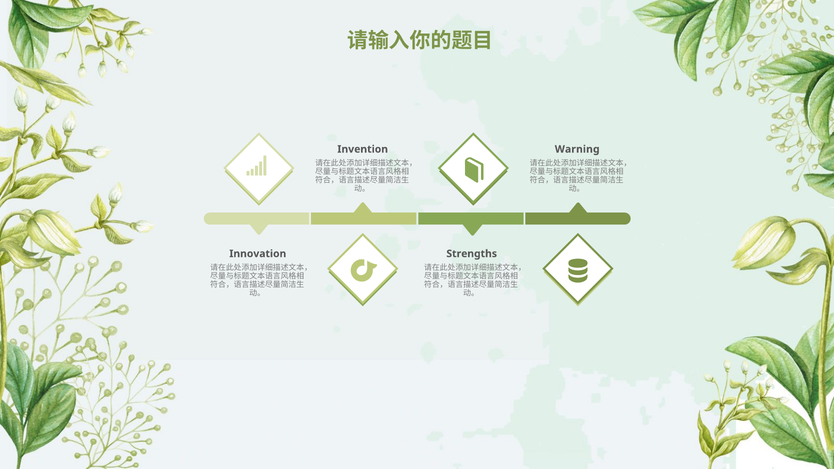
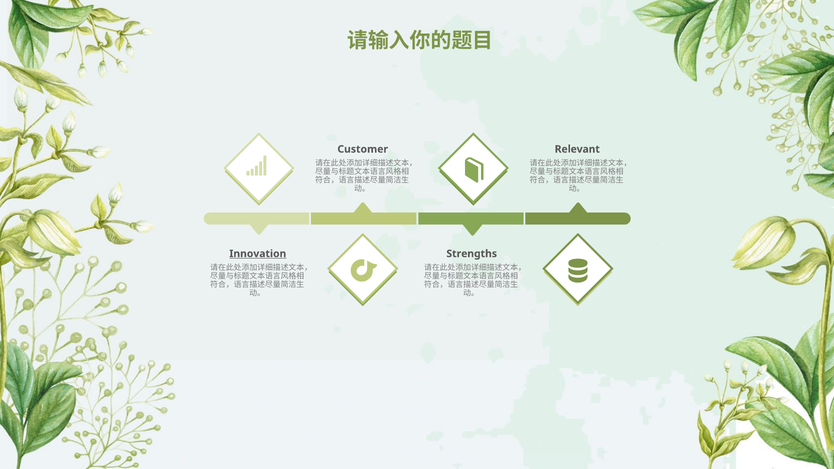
Invention: Invention -> Customer
Warning: Warning -> Relevant
Innovation underline: none -> present
